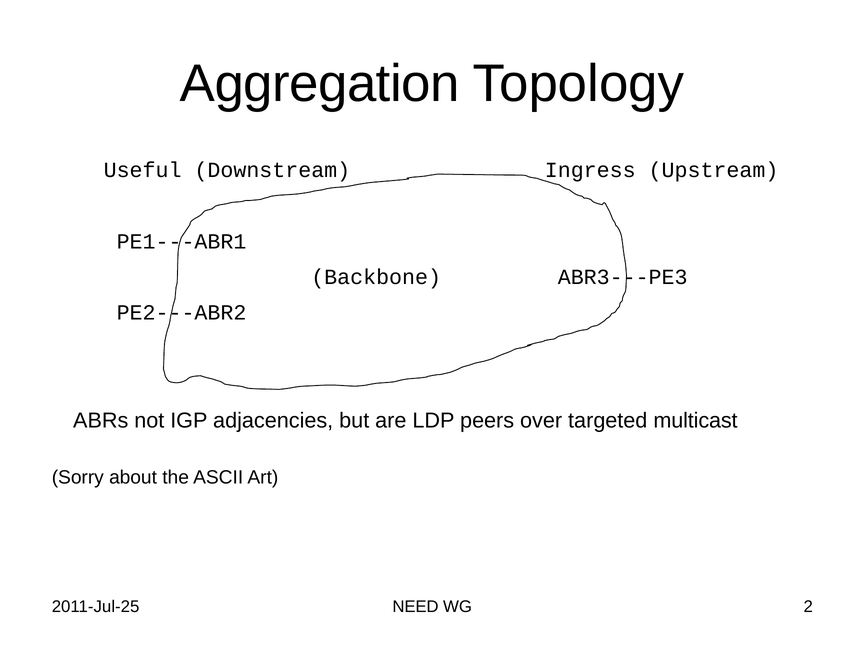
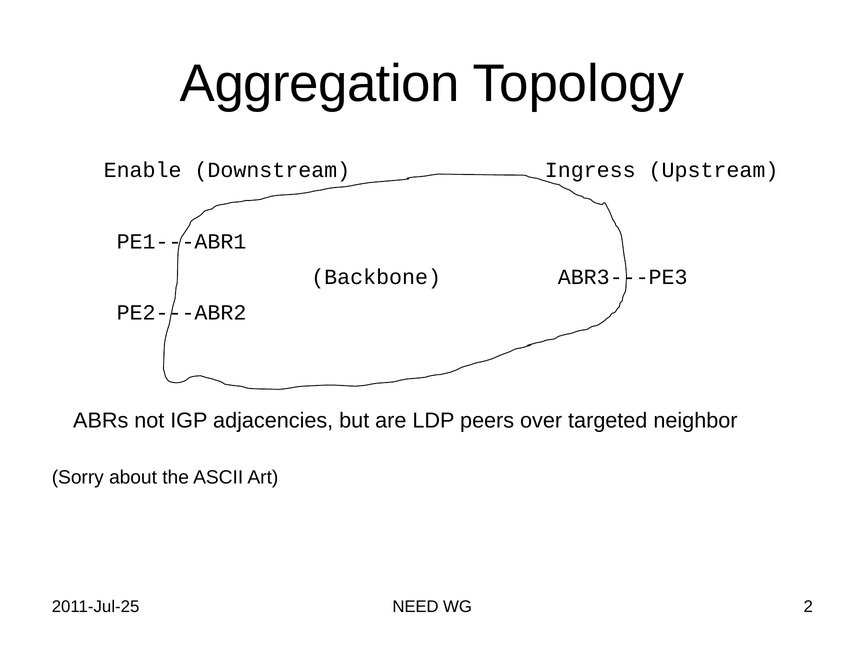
Useful: Useful -> Enable
multicast: multicast -> neighbor
